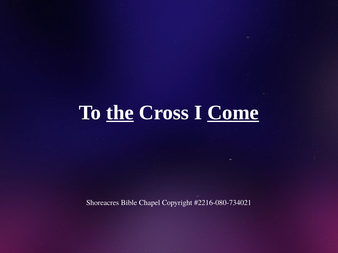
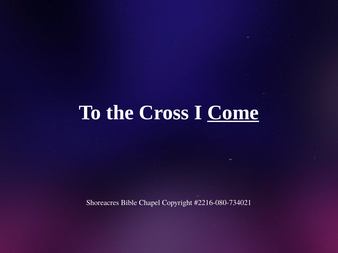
the underline: present -> none
